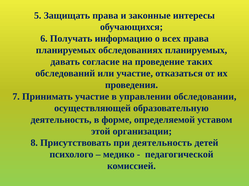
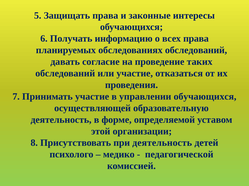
обследованиях планируемых: планируемых -> обследований
управлении обследовании: обследовании -> обучающихся
